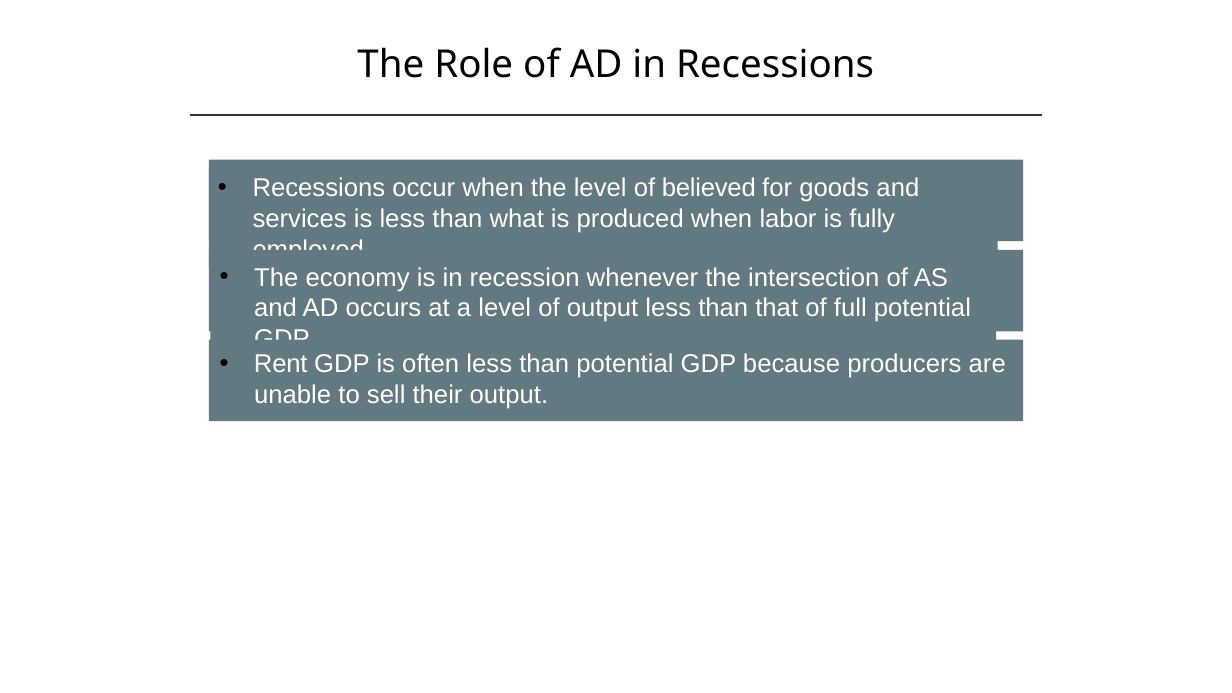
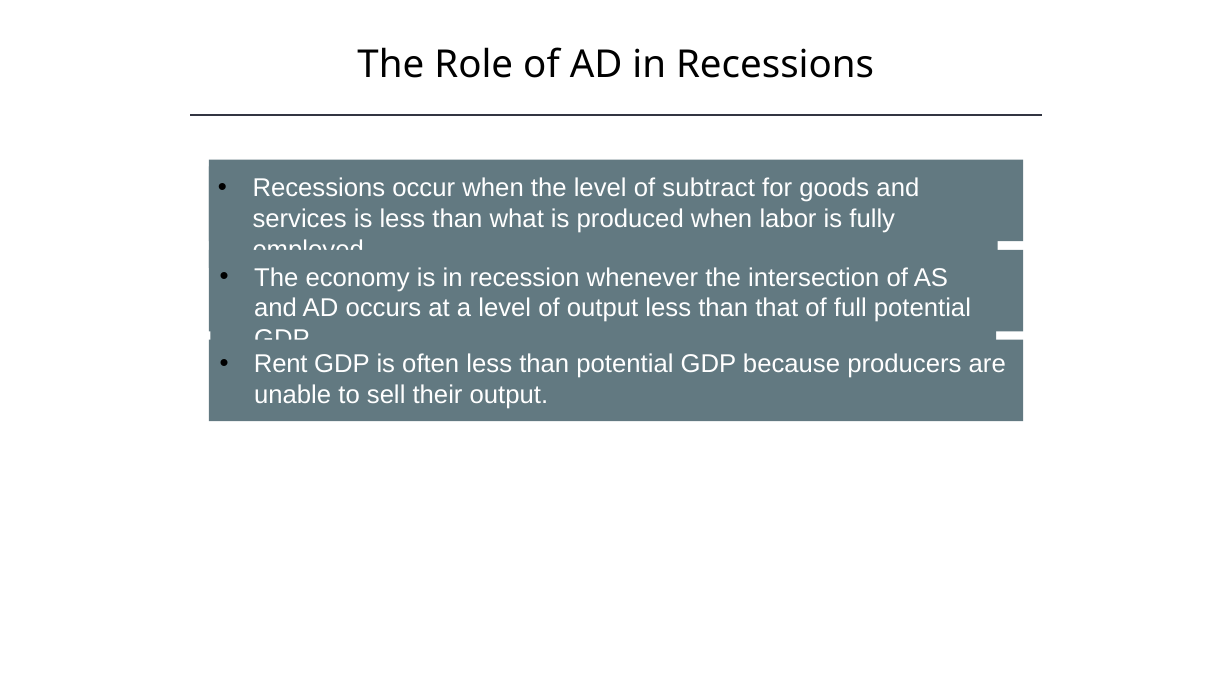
believed: believed -> subtract
